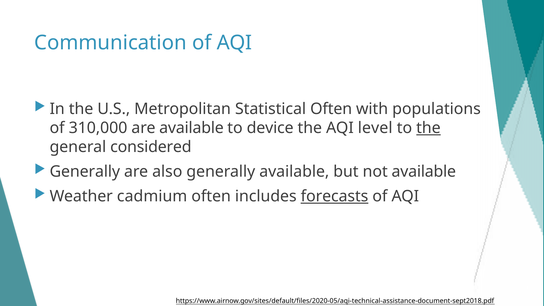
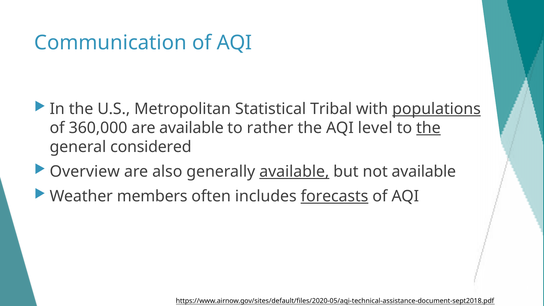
Statistical Often: Often -> Tribal
populations underline: none -> present
310,000: 310,000 -> 360,000
device: device -> rather
Generally at (85, 172): Generally -> Overview
available at (294, 172) underline: none -> present
cadmium: cadmium -> members
